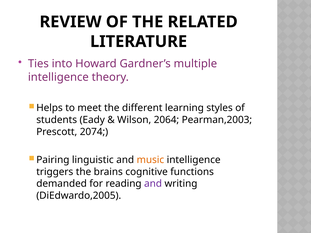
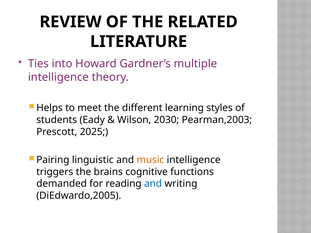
2064: 2064 -> 2030
2074: 2074 -> 2025
and at (153, 184) colour: purple -> blue
